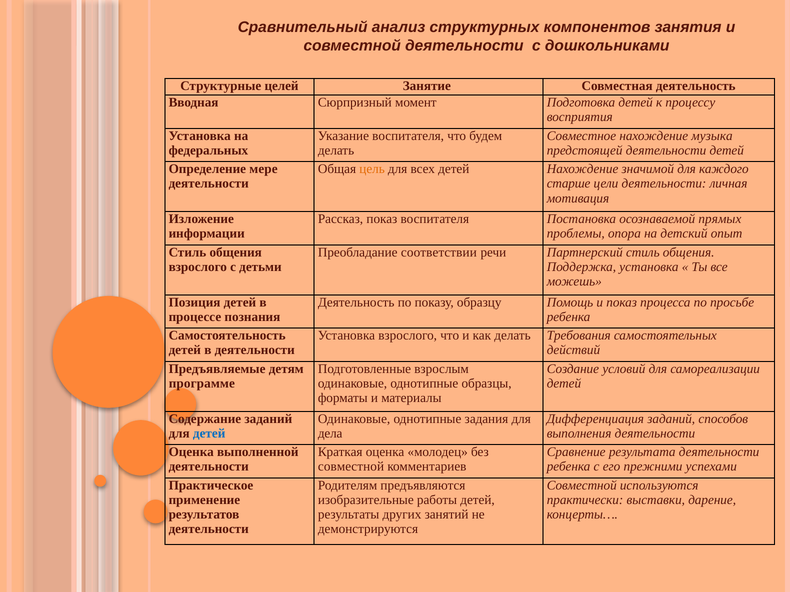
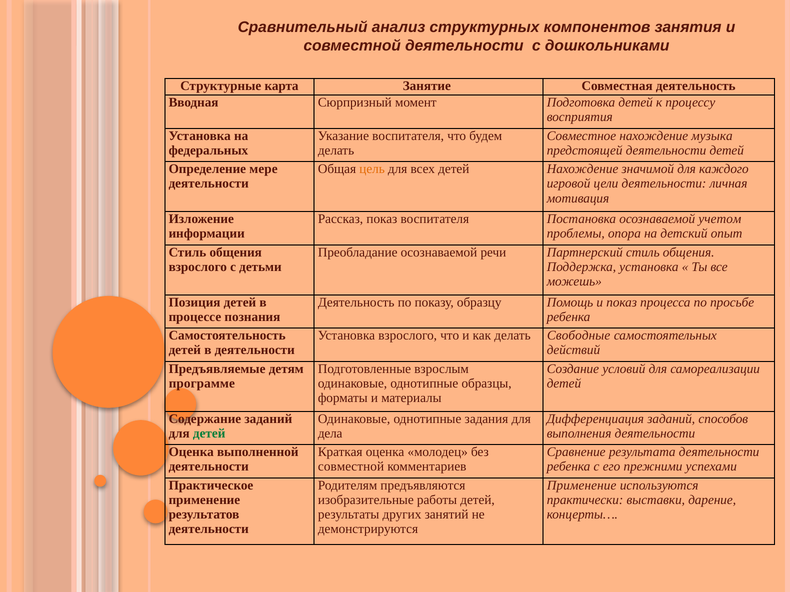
целей: целей -> карта
старше: старше -> игровой
прямых: прямых -> учетом
Преобладание соответствии: соответствии -> осознаваемой
Требования: Требования -> Свободные
детей at (209, 434) colour: blue -> green
Совместной at (582, 486): Совместной -> Применение
